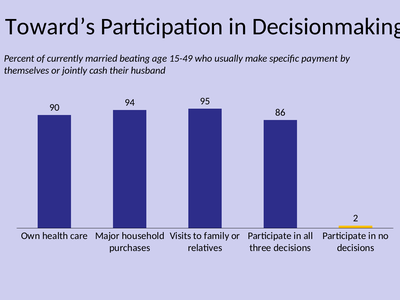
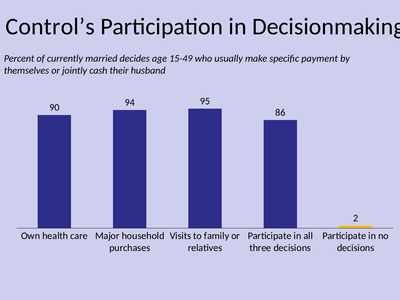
Toward’s: Toward’s -> Control’s
beating: beating -> decides
